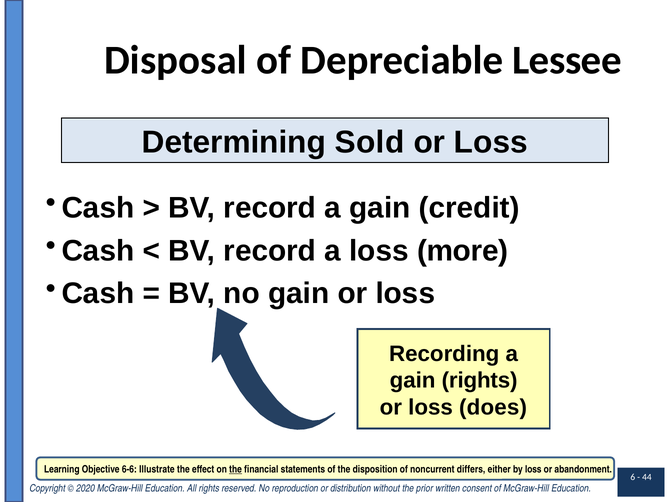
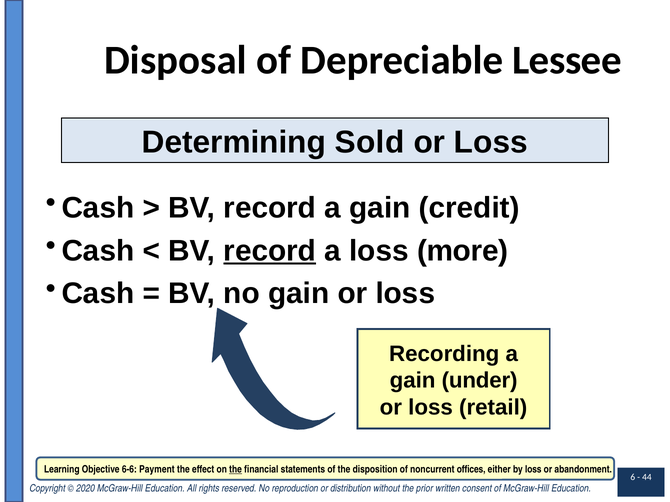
record at (270, 251) underline: none -> present
gain rights: rights -> under
does: does -> retail
Illustrate: Illustrate -> Payment
differs: differs -> offices
